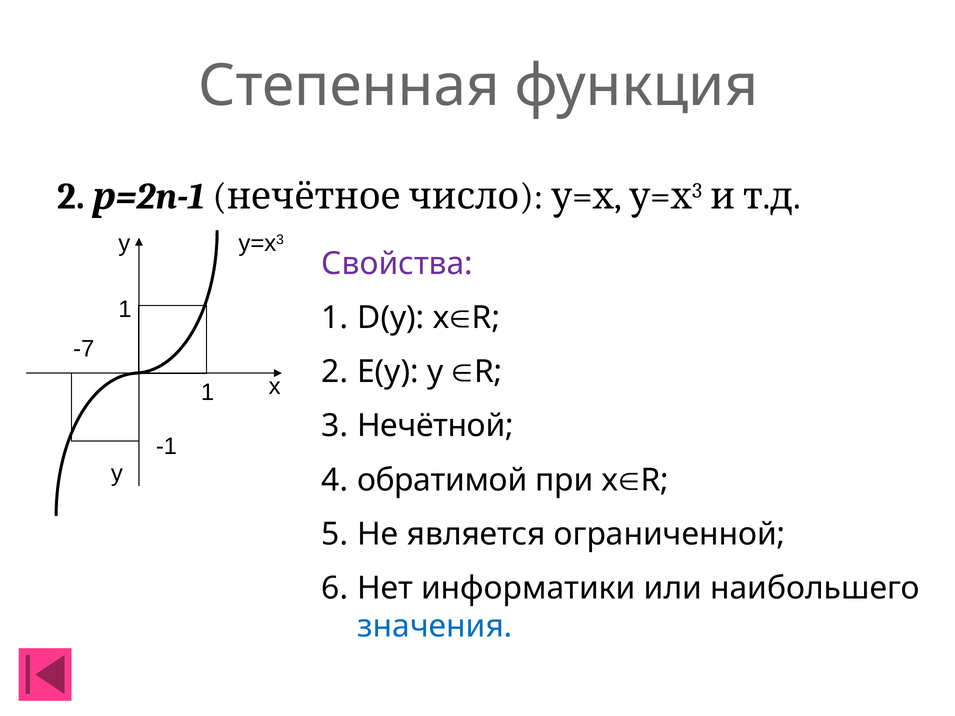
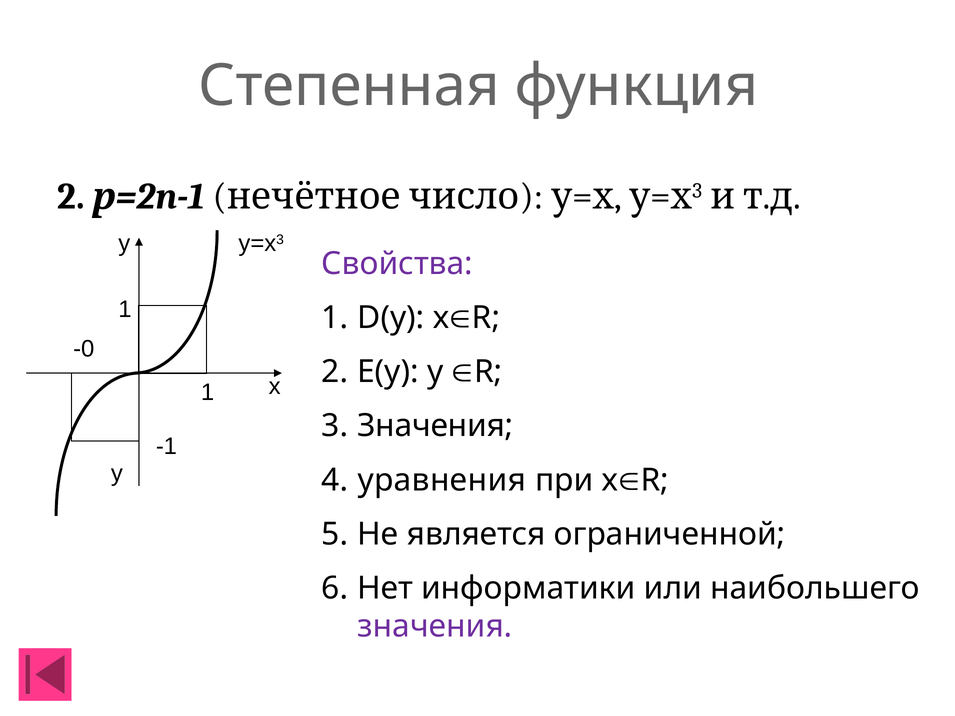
-7: -7 -> -0
Нечётной at (435, 426): Нечётной -> Значения
обратимой: обратимой -> уравнения
значения at (435, 627) colour: blue -> purple
